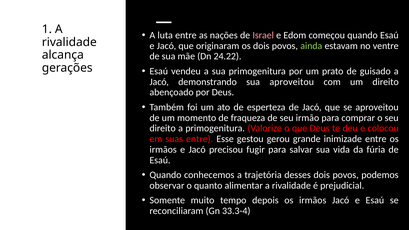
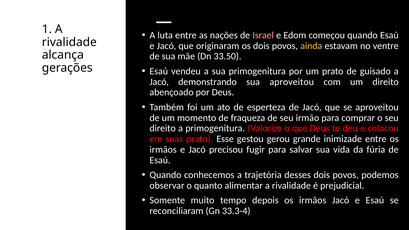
ainda colour: light green -> yellow
24.22: 24.22 -> 33.50
suas entre: entre -> prato
